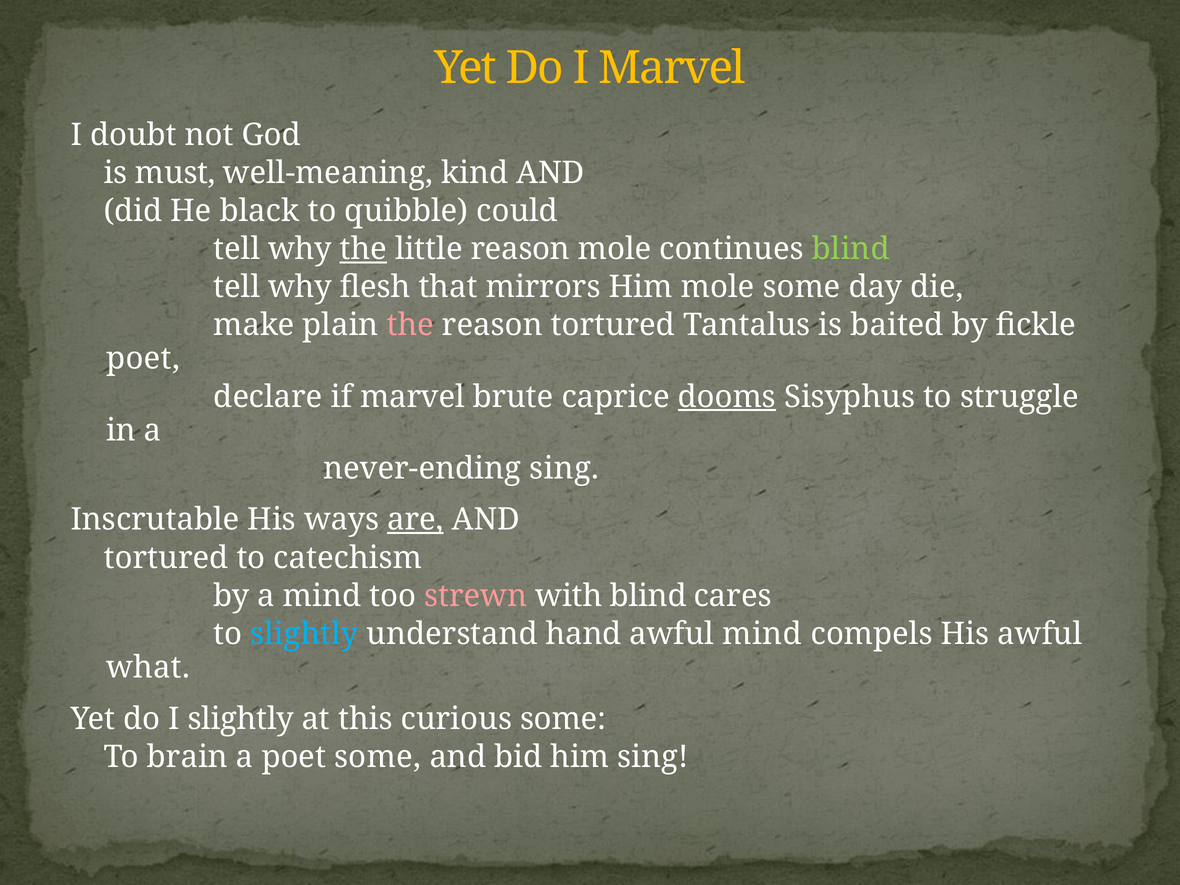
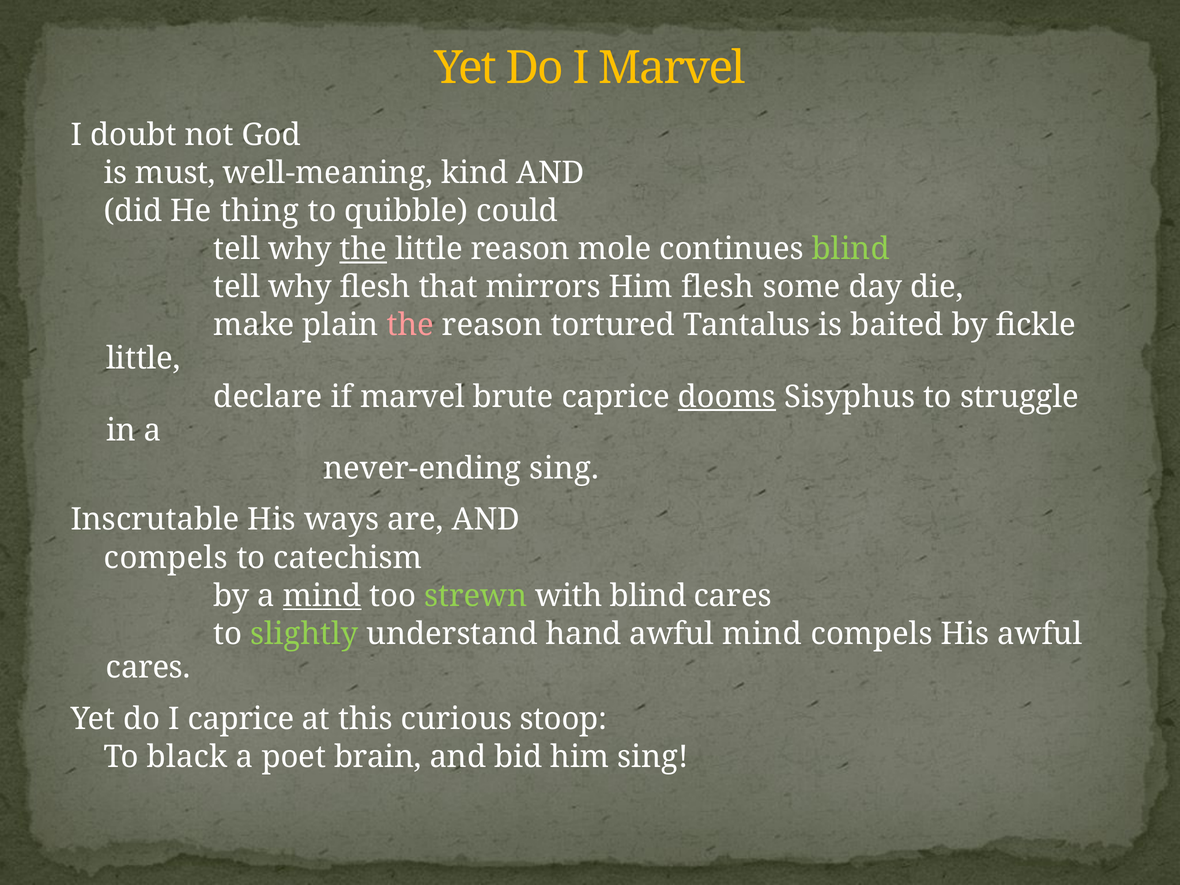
black: black -> thing
Him mole: mole -> flesh
poet at (143, 359): poet -> little
are underline: present -> none
tortured at (166, 558): tortured -> compels
mind at (322, 596) underline: none -> present
strewn colour: pink -> light green
slightly at (304, 634) colour: light blue -> light green
what at (148, 667): what -> cares
I slightly: slightly -> caprice
curious some: some -> stoop
brain: brain -> black
poet some: some -> brain
